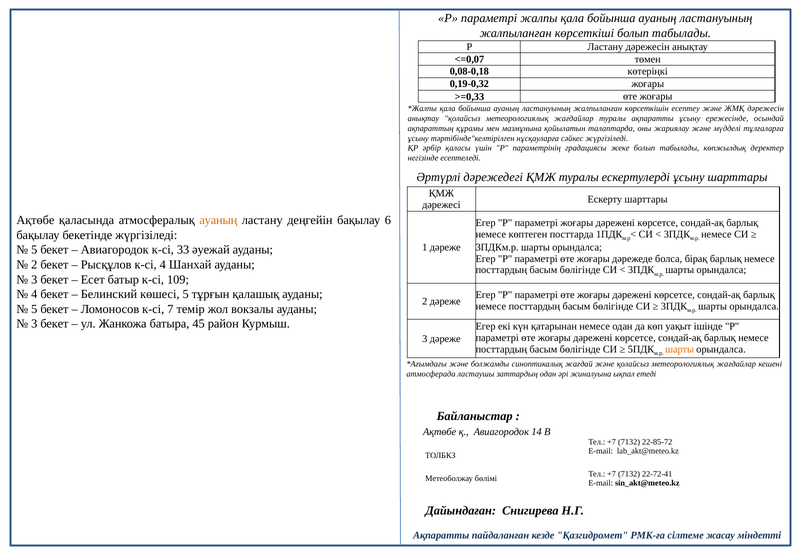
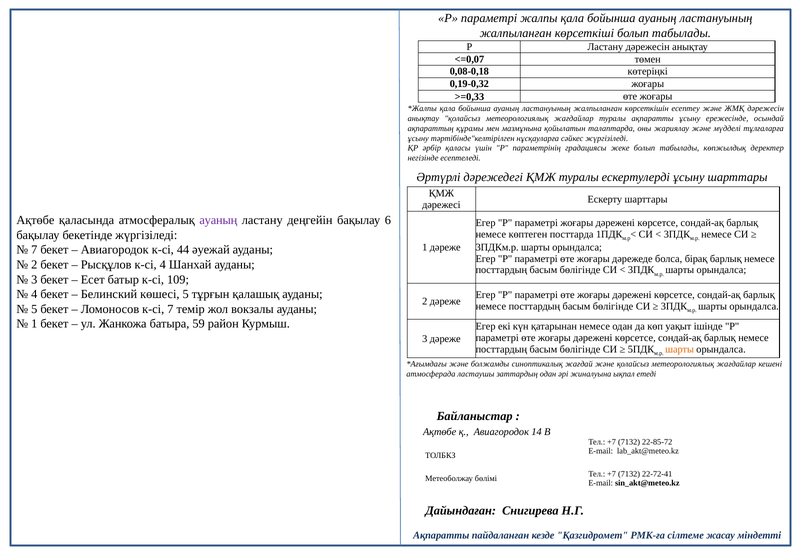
ауаның at (218, 220) colour: orange -> purple
5 at (34, 250): 5 -> 7
33: 33 -> 44
3 at (34, 324): 3 -> 1
45: 45 -> 59
